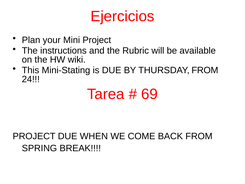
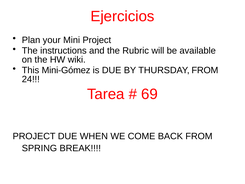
Mini-Stating: Mini-Stating -> Mini-Gómez
